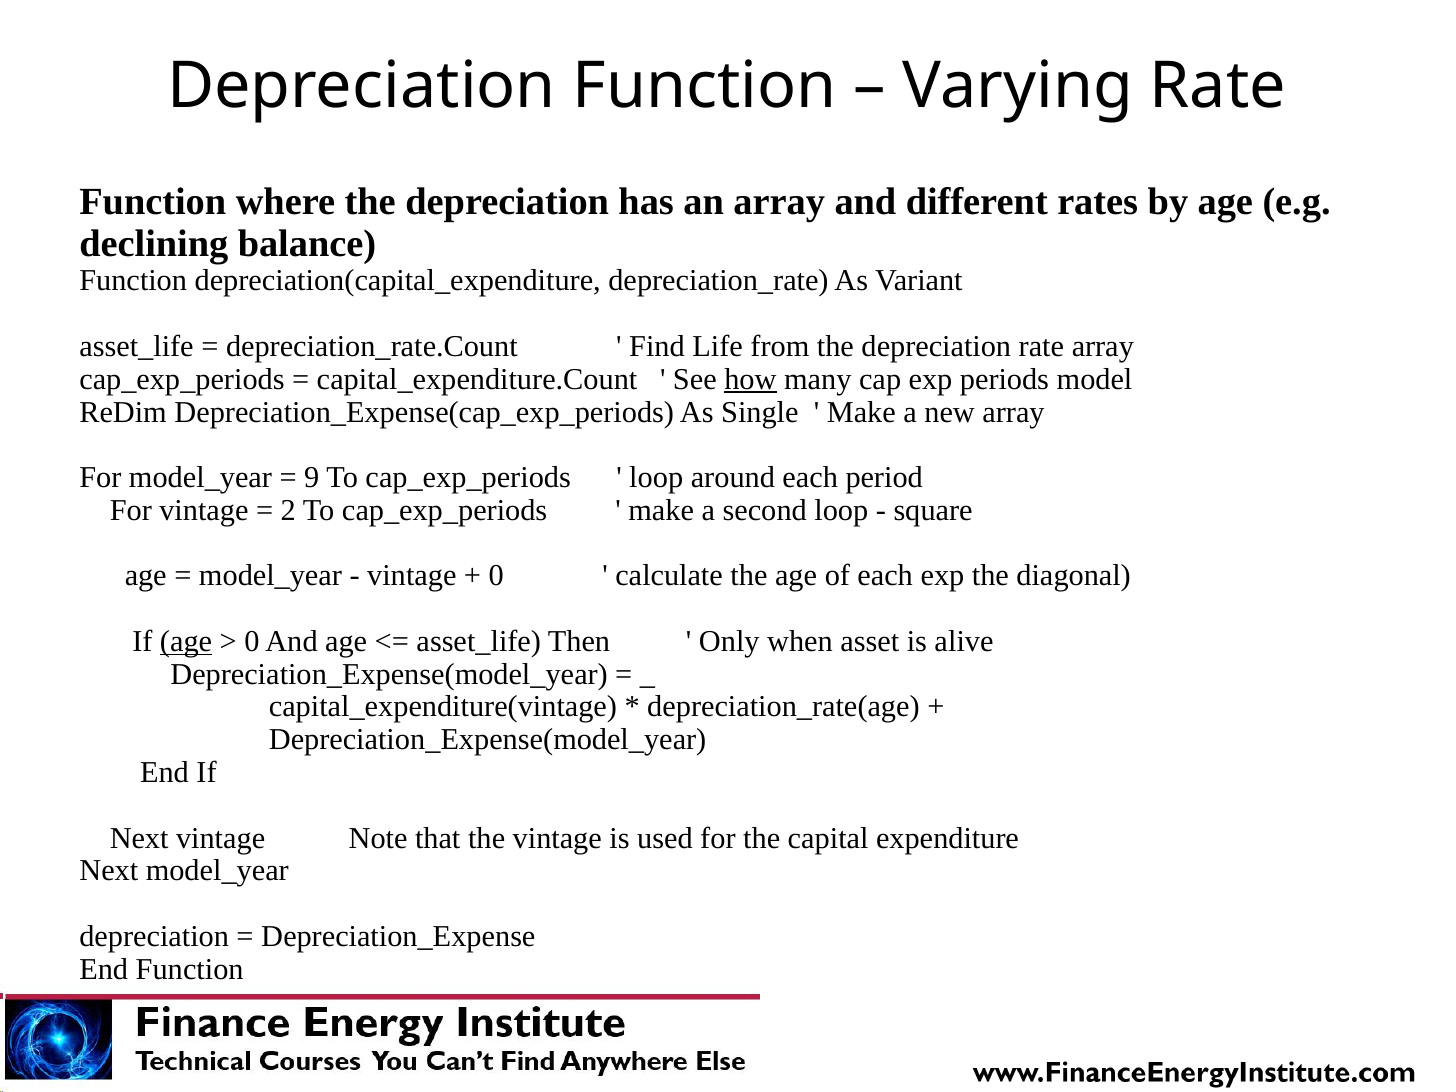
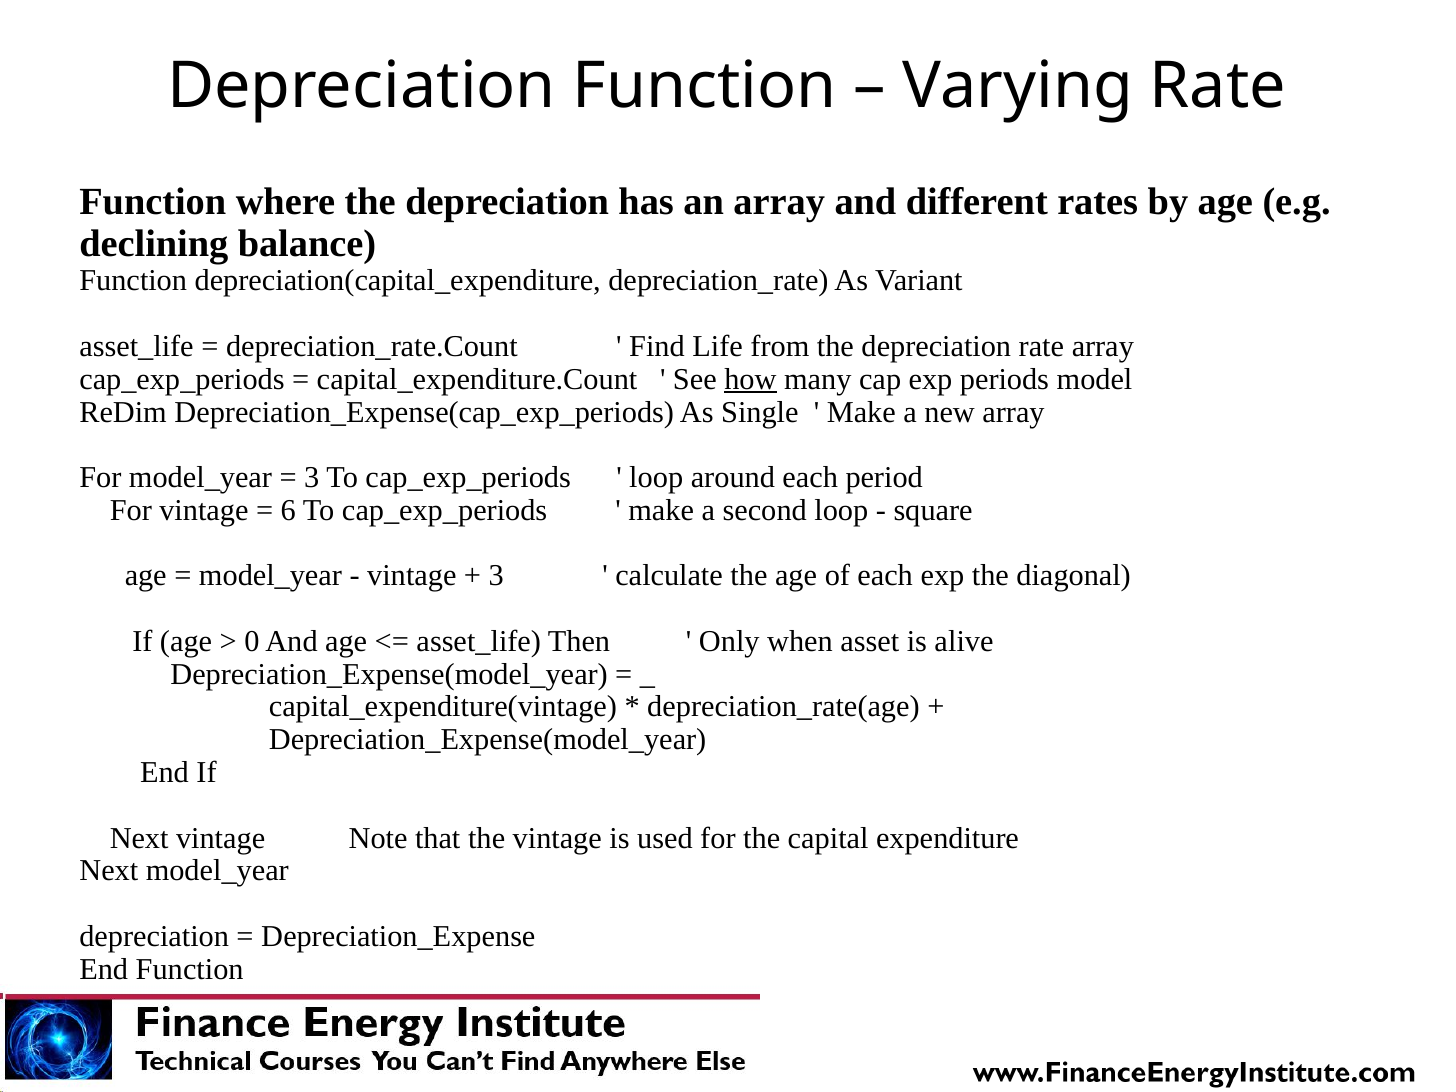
9 at (312, 478): 9 -> 3
2: 2 -> 6
0 at (496, 576): 0 -> 3
age at (186, 641) underline: present -> none
